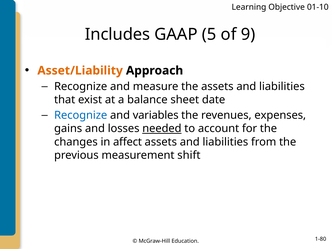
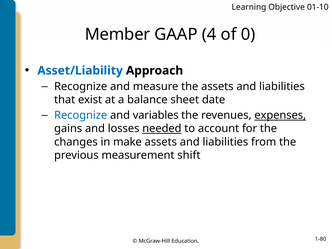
Includes: Includes -> Member
5: 5 -> 4
9: 9 -> 0
Asset/Liability colour: orange -> blue
expenses underline: none -> present
affect: affect -> make
